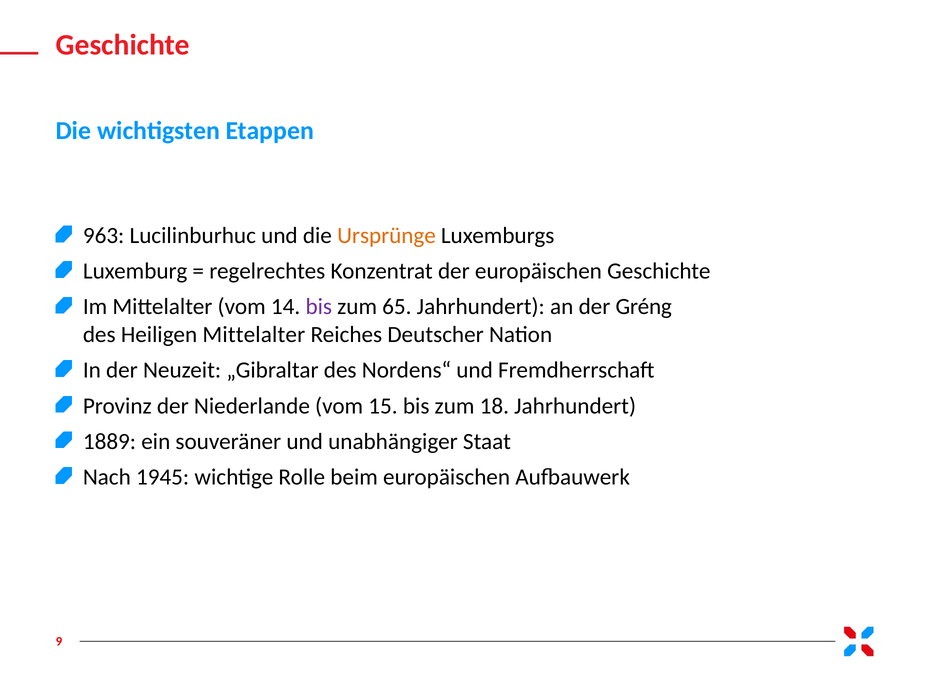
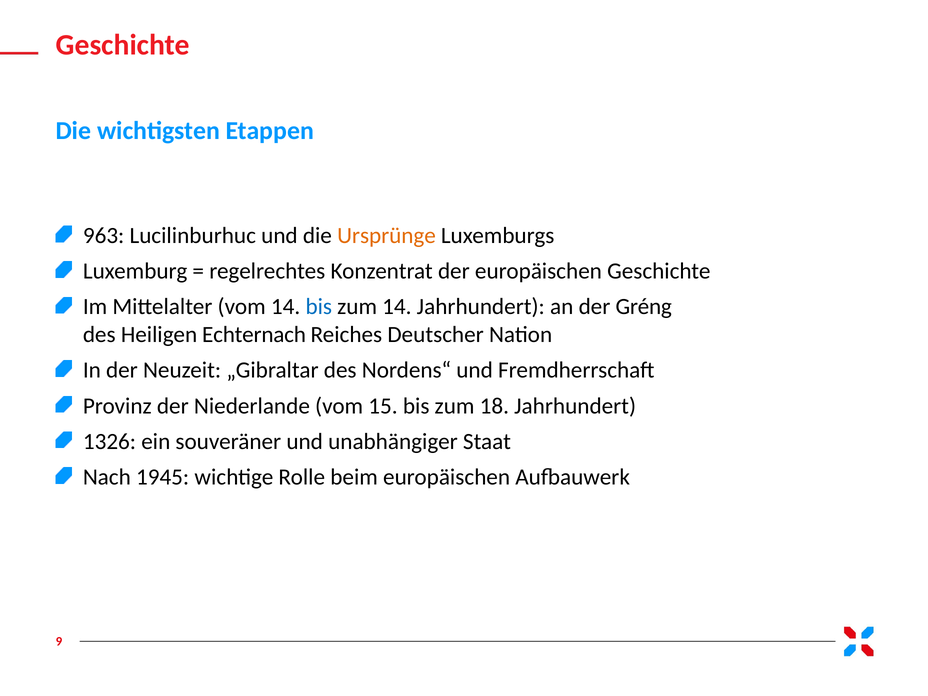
bis at (319, 307) colour: purple -> blue
zum 65: 65 -> 14
Heiligen Mittelalter: Mittelalter -> Echternach
1889: 1889 -> 1326
